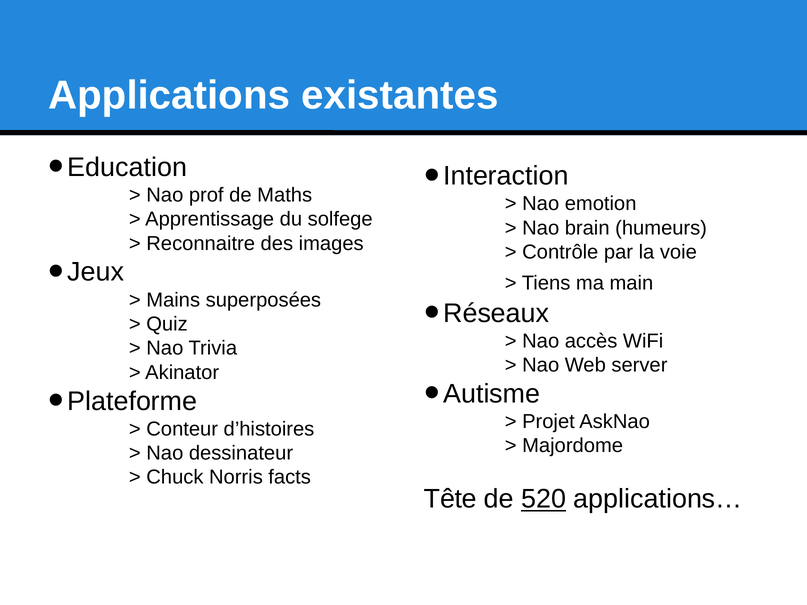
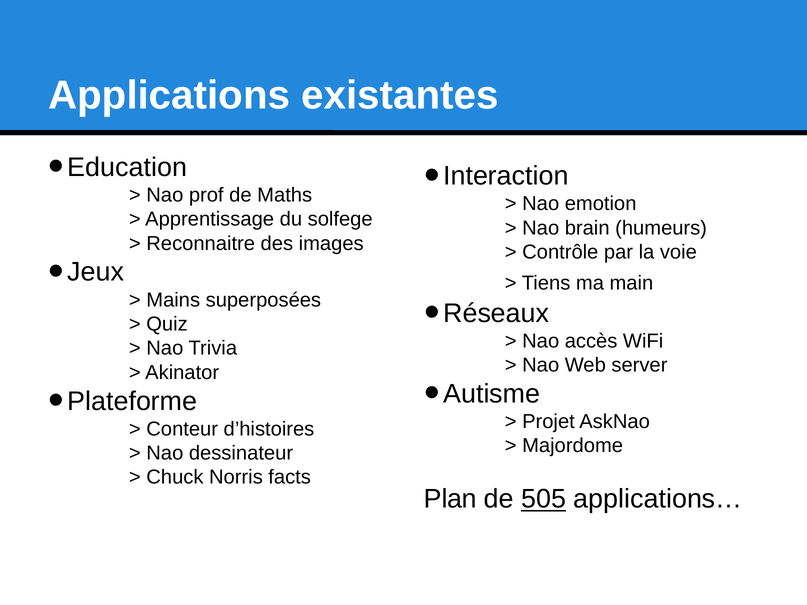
Tête: Tête -> Plan
520: 520 -> 505
